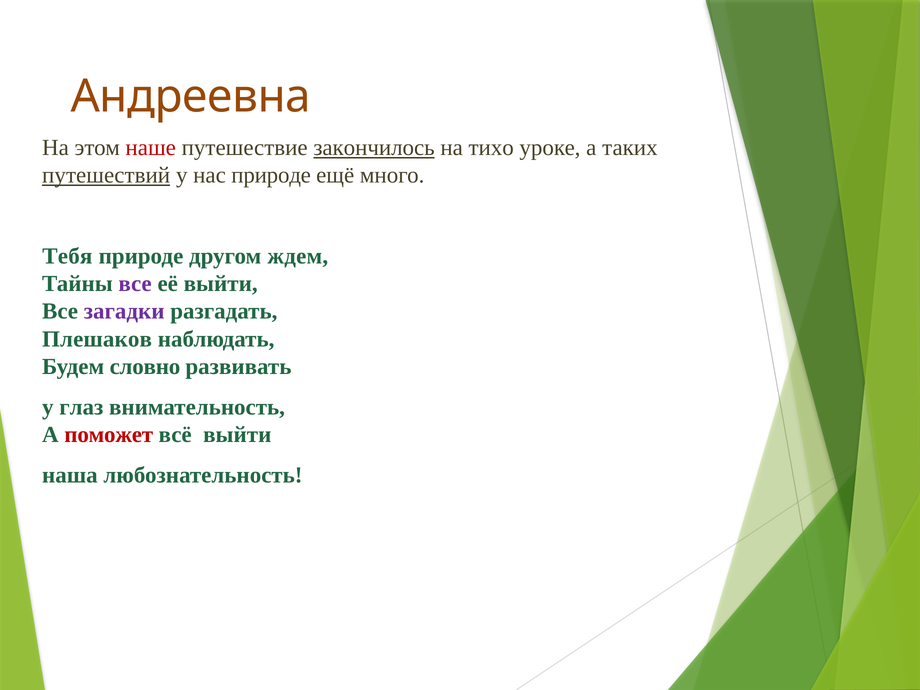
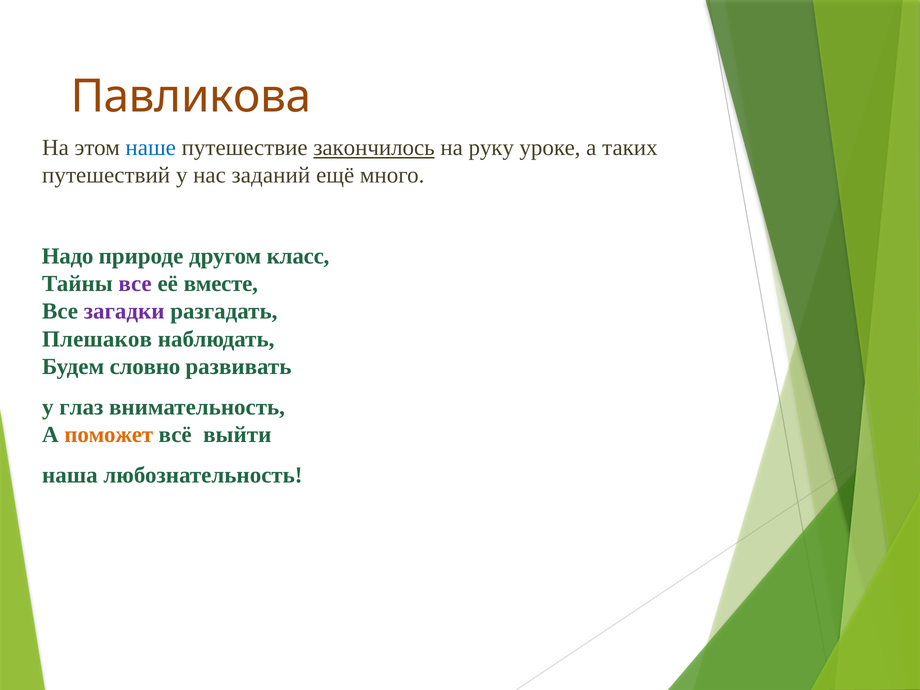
Андреевна: Андреевна -> Павликова
наше colour: red -> blue
тихо: тихо -> руку
путешествий underline: present -> none
нас природе: природе -> заданий
Тебя: Тебя -> Надо
ждем: ждем -> класс
её выйти: выйти -> вместе
поможет colour: red -> orange
